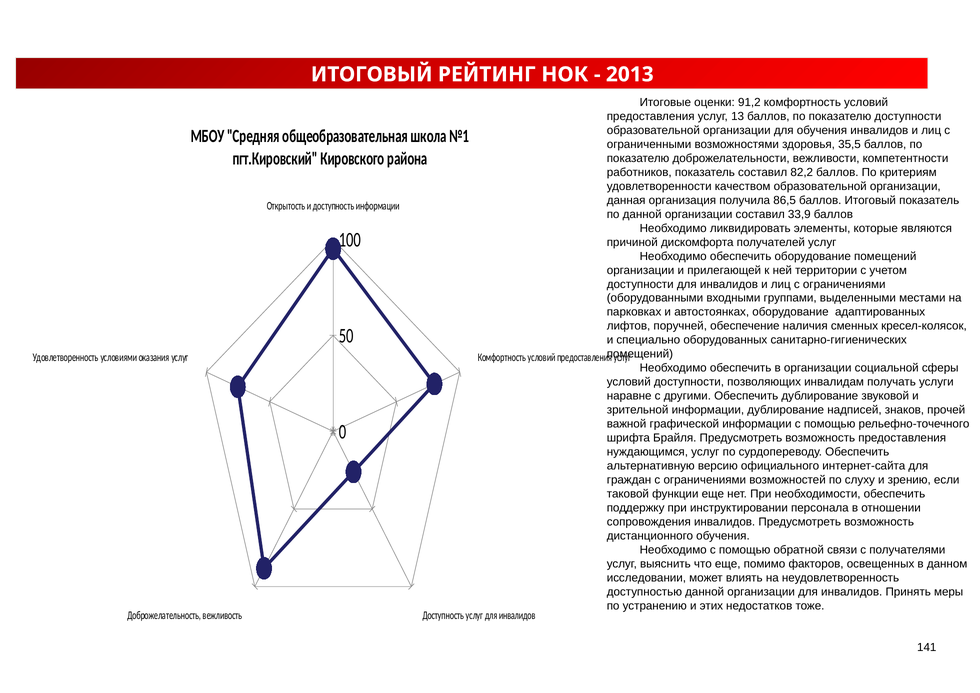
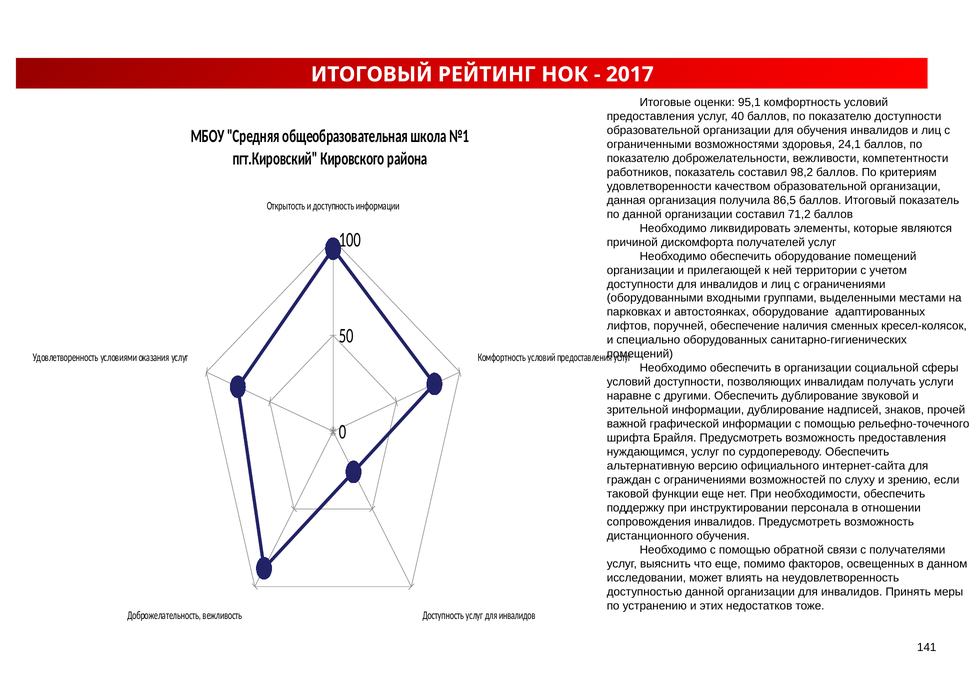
2013: 2013 -> 2017
91,2: 91,2 -> 95,1
13: 13 -> 40
35,5: 35,5 -> 24,1
82,2: 82,2 -> 98,2
33,9: 33,9 -> 71,2
